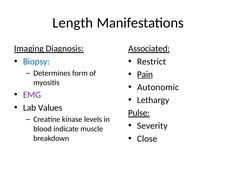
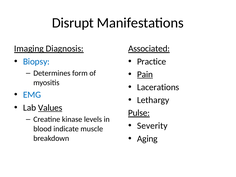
Length: Length -> Disrupt
Restrict: Restrict -> Practice
Autonomic: Autonomic -> Lacerations
EMG colour: purple -> blue
Values underline: none -> present
Close: Close -> Aging
